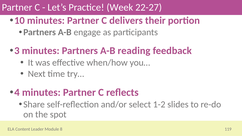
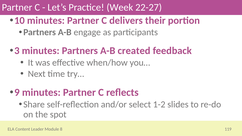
reading: reading -> created
4: 4 -> 9
